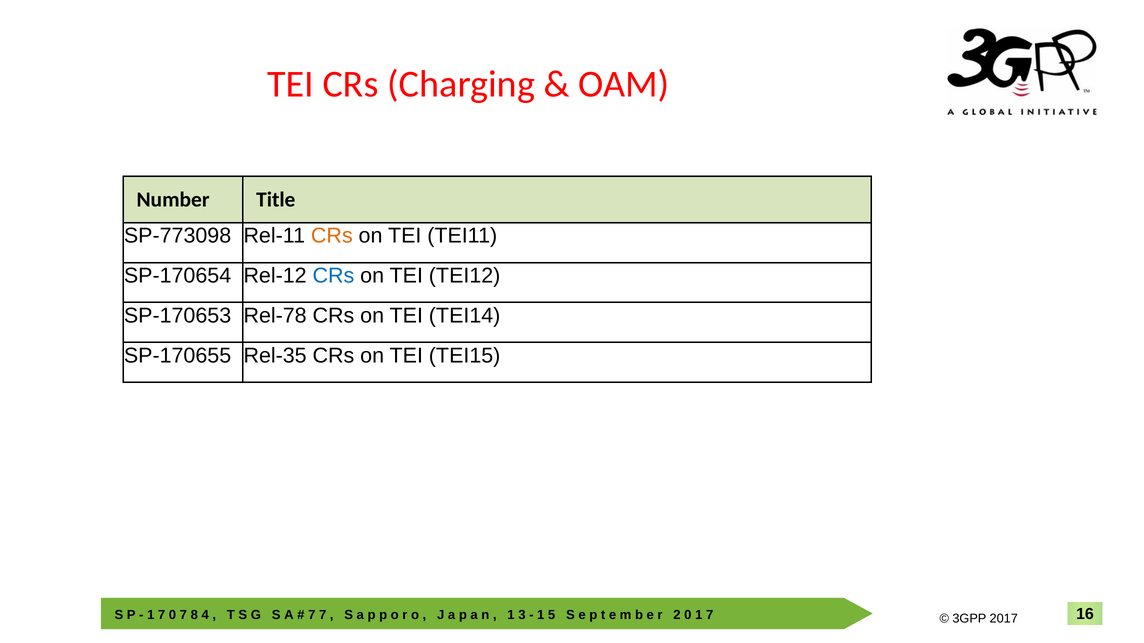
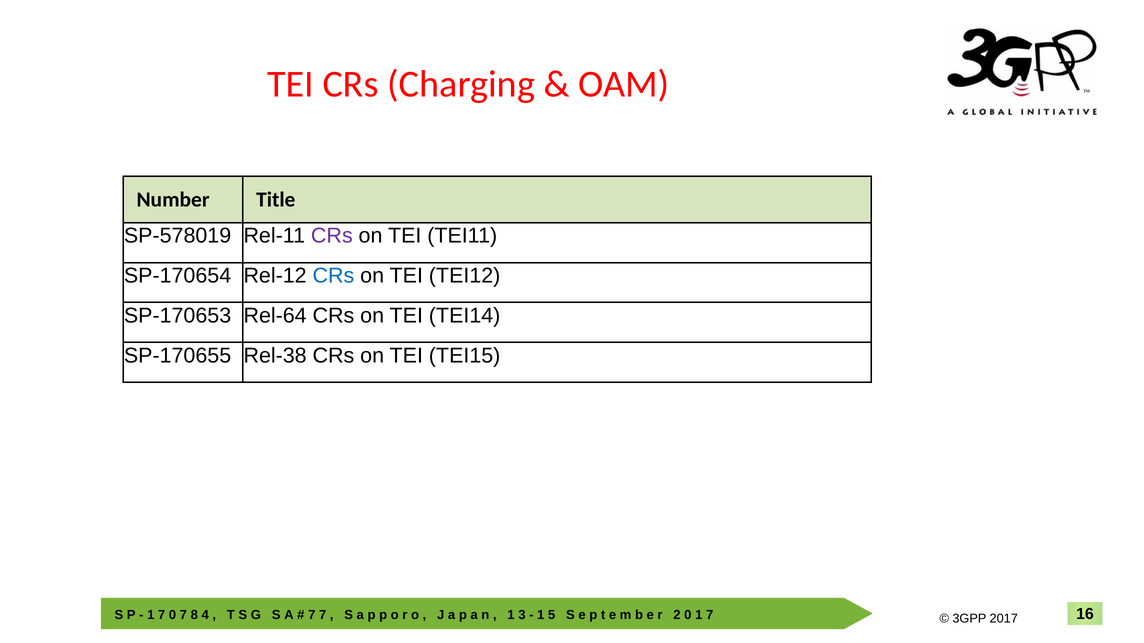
SP-773098: SP-773098 -> SP-578019
CRs at (332, 236) colour: orange -> purple
Rel-78: Rel-78 -> Rel-64
Rel-35: Rel-35 -> Rel-38
